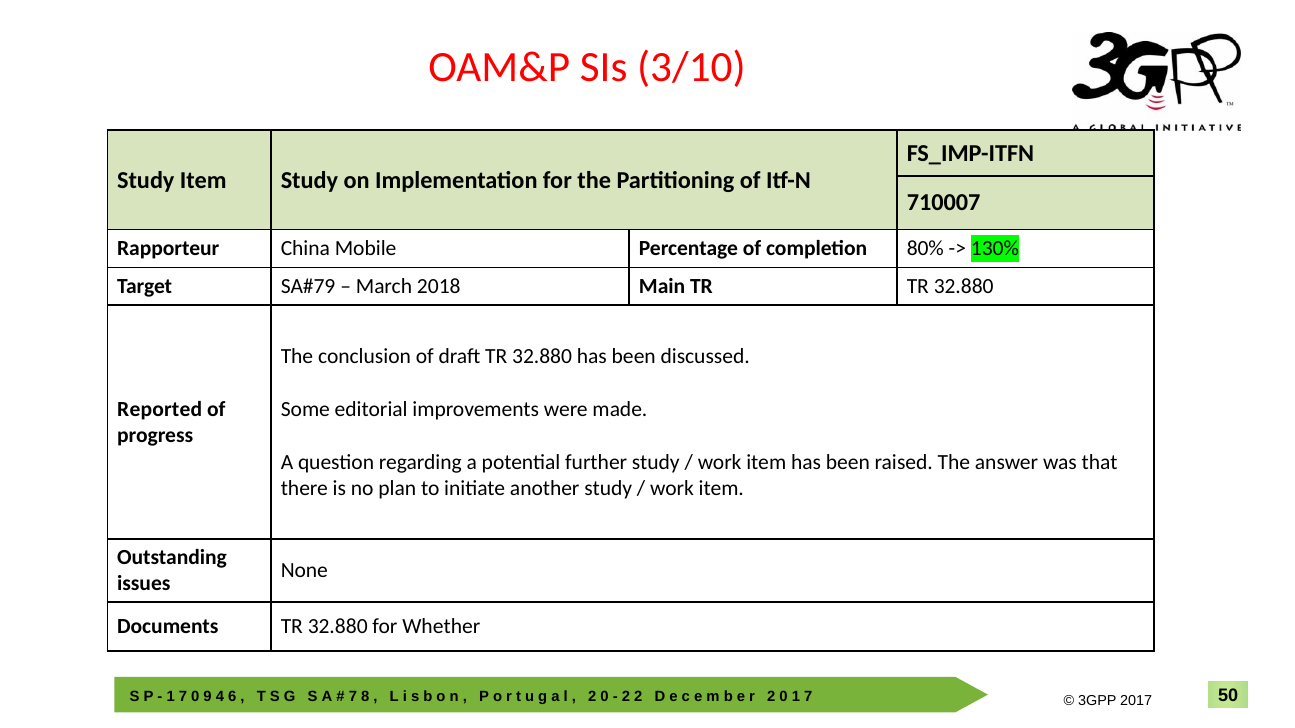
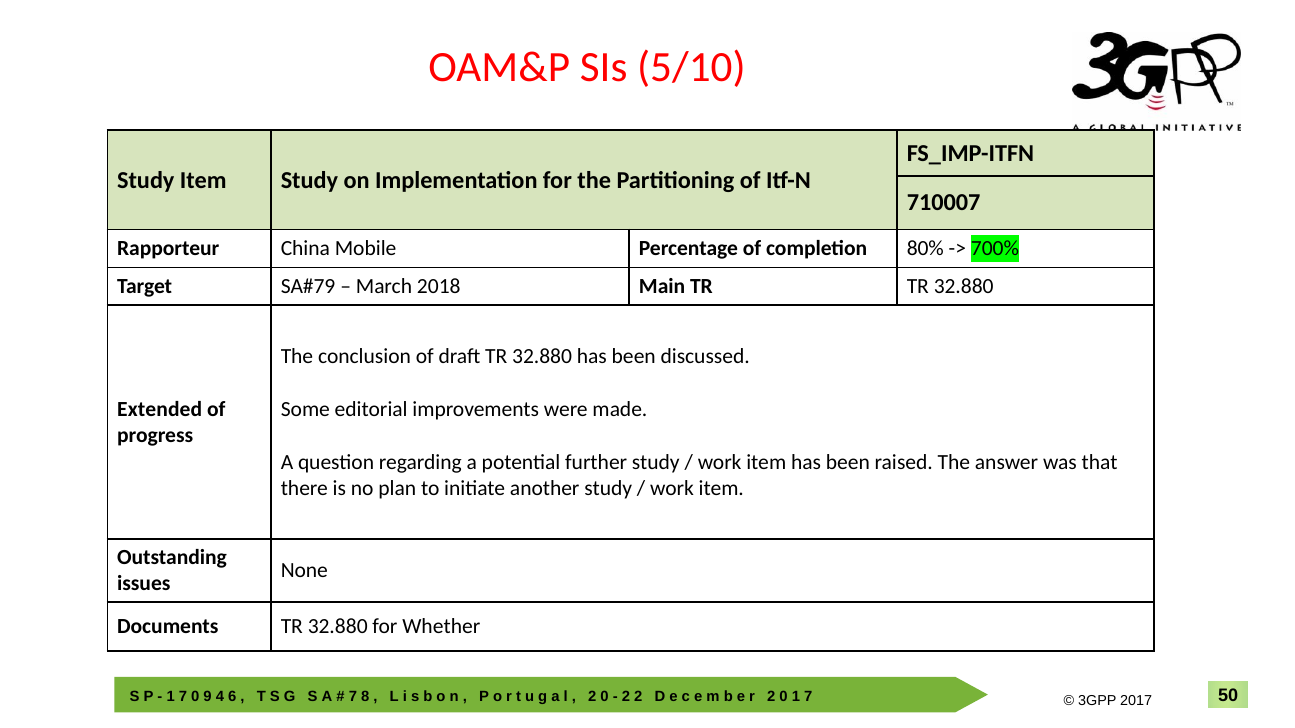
3/10: 3/10 -> 5/10
130%: 130% -> 700%
Reported: Reported -> Extended
